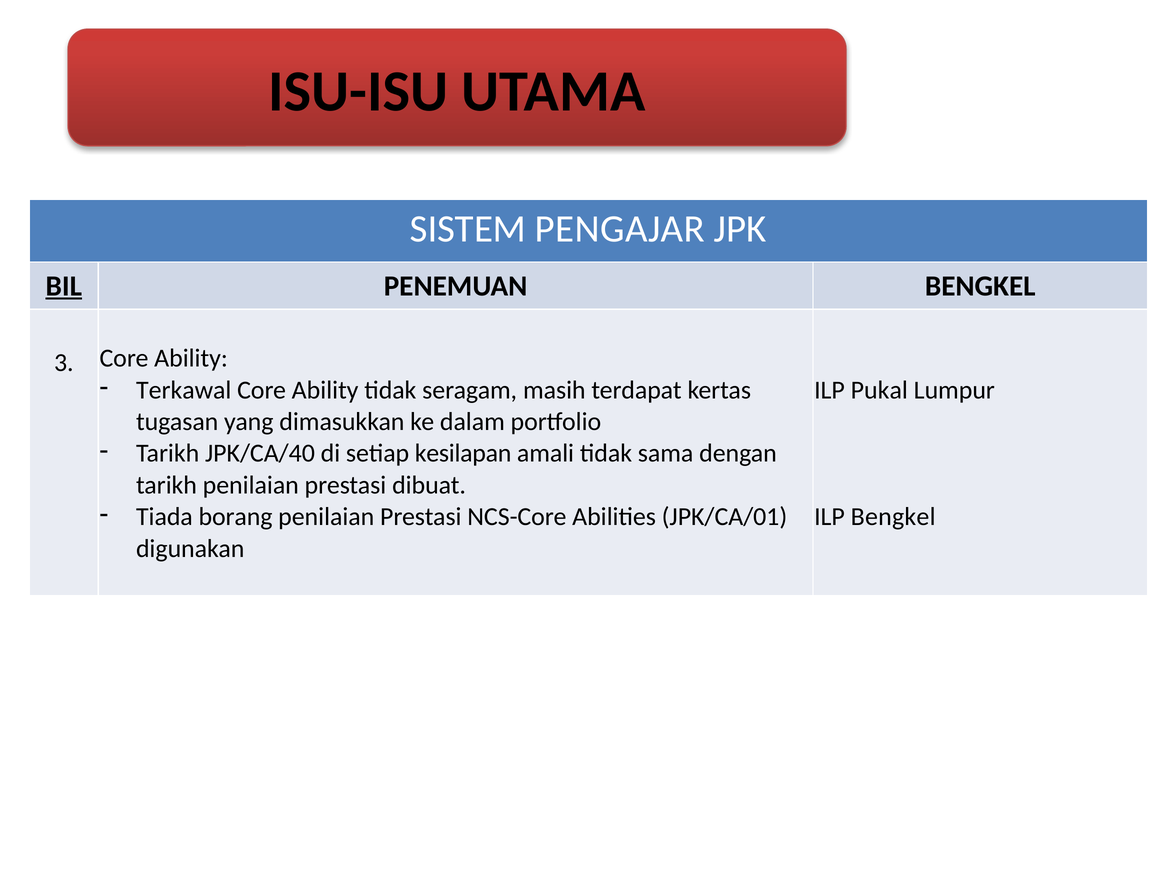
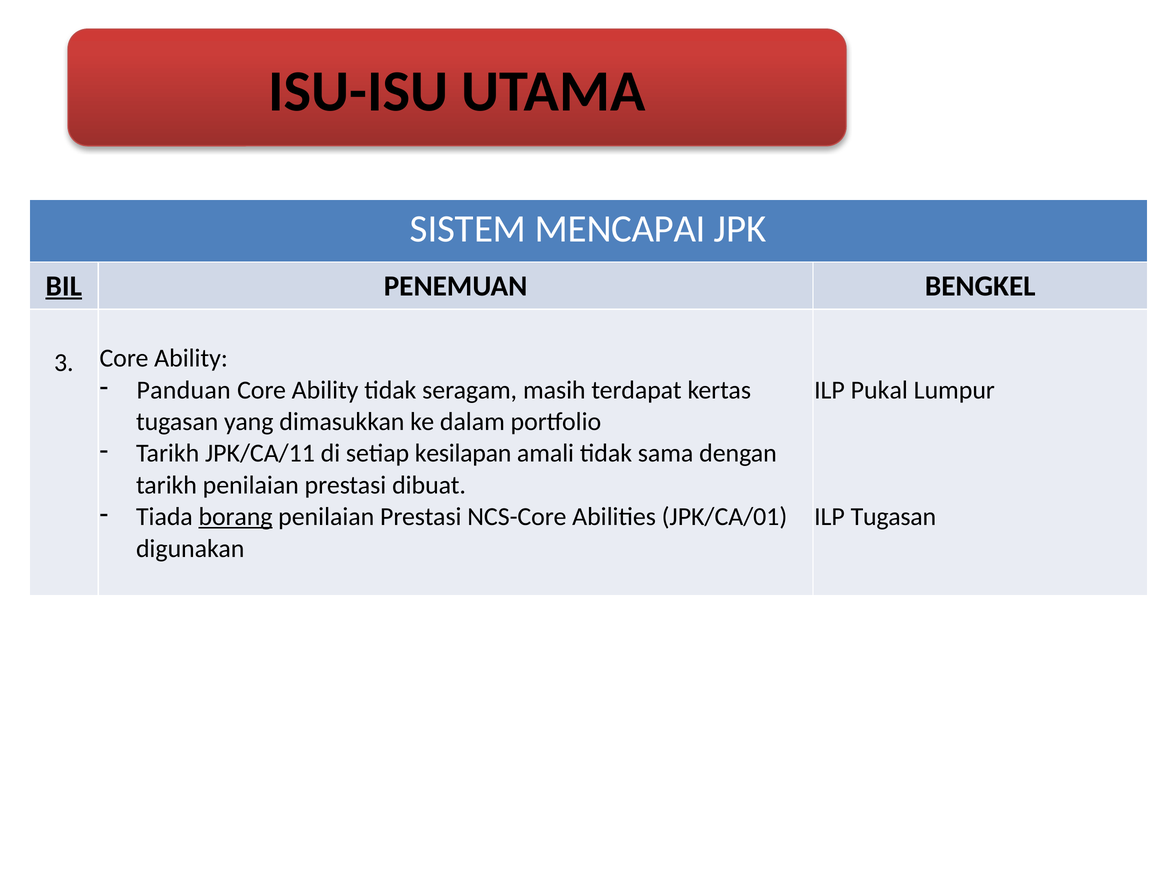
PENGAJAR: PENGAJAR -> MENCAPAI
Terkawal: Terkawal -> Panduan
JPK/CA/40: JPK/CA/40 -> JPK/CA/11
borang underline: none -> present
ILP Bengkel: Bengkel -> Tugasan
